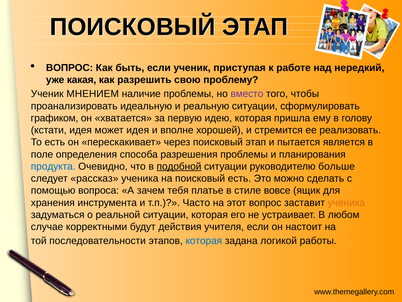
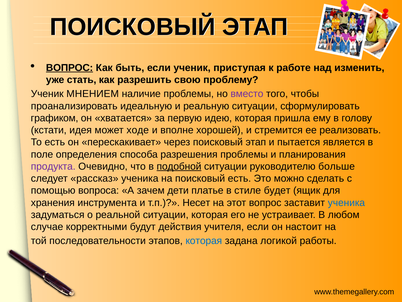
ВОПРОС at (70, 68) underline: none -> present
нередкий: нередкий -> изменить
какая: какая -> стать
может идея: идея -> ходе
продукта colour: blue -> purple
тебя: тебя -> дети
вовсе: вовсе -> будет
Часто: Часто -> Несет
ученика at (346, 202) colour: orange -> blue
